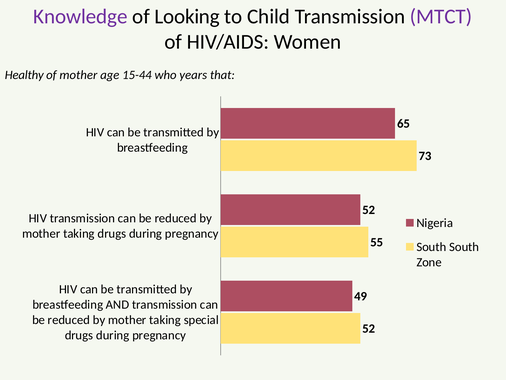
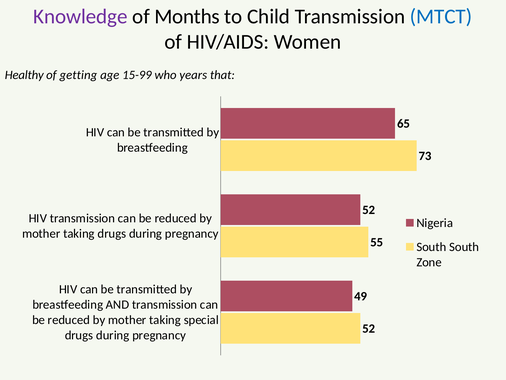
Looking: Looking -> Months
MTCT colour: purple -> blue
of mother: mother -> getting
15-44: 15-44 -> 15-99
